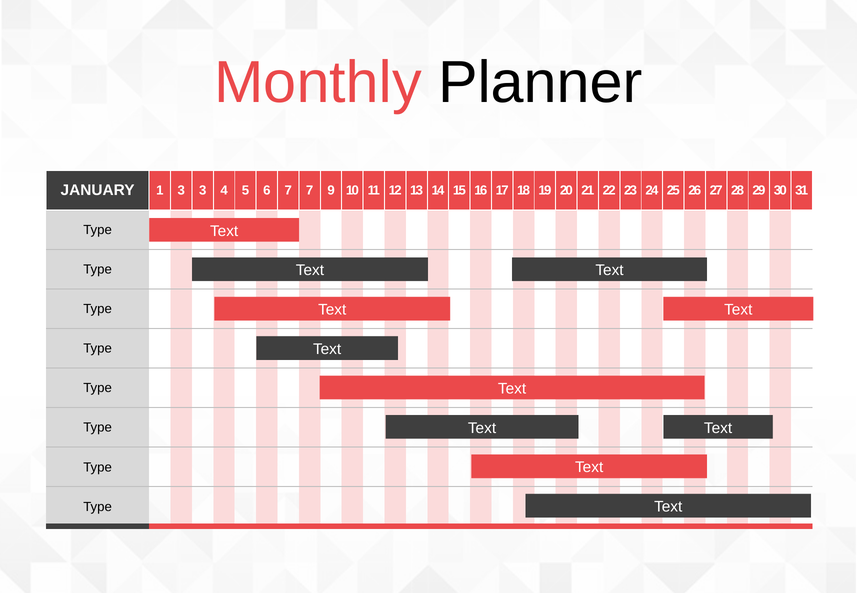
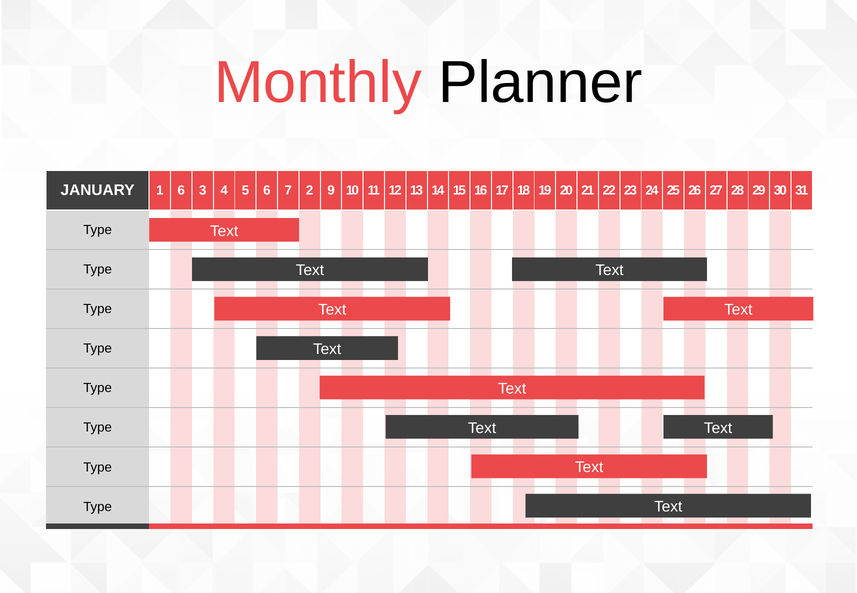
1 3: 3 -> 6
7 7: 7 -> 2
